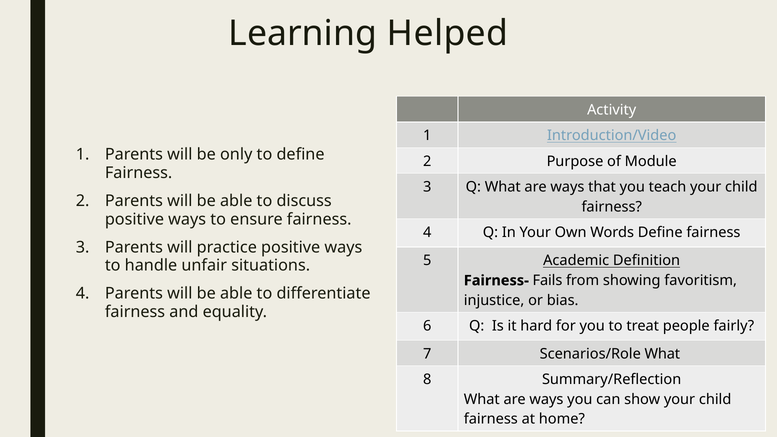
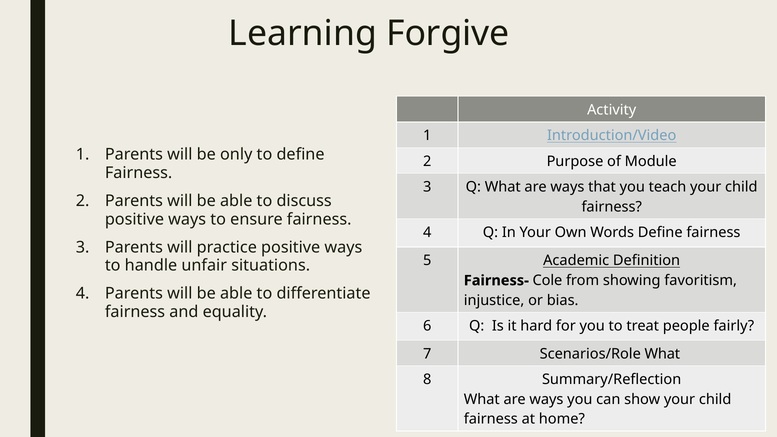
Helped: Helped -> Forgive
Fails: Fails -> Cole
